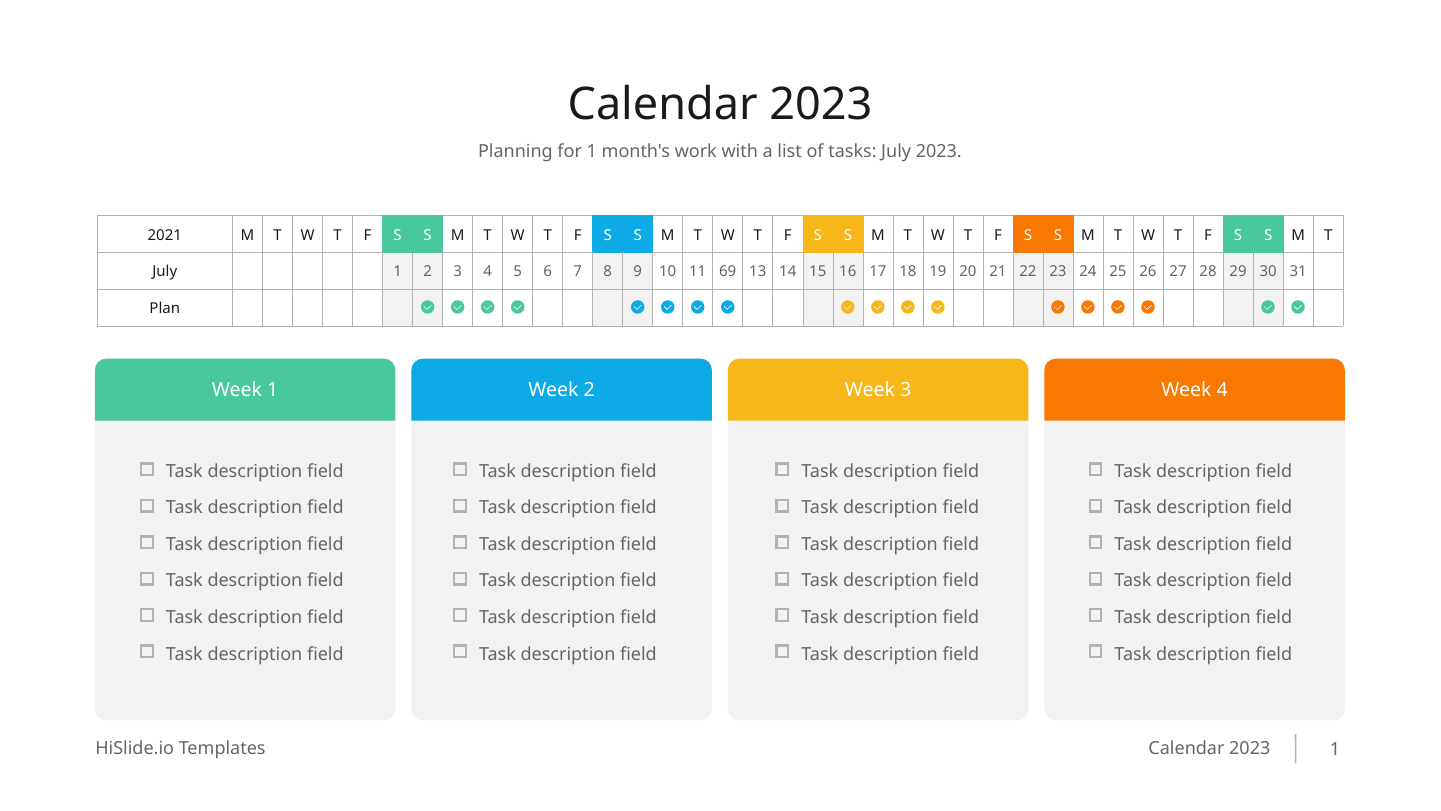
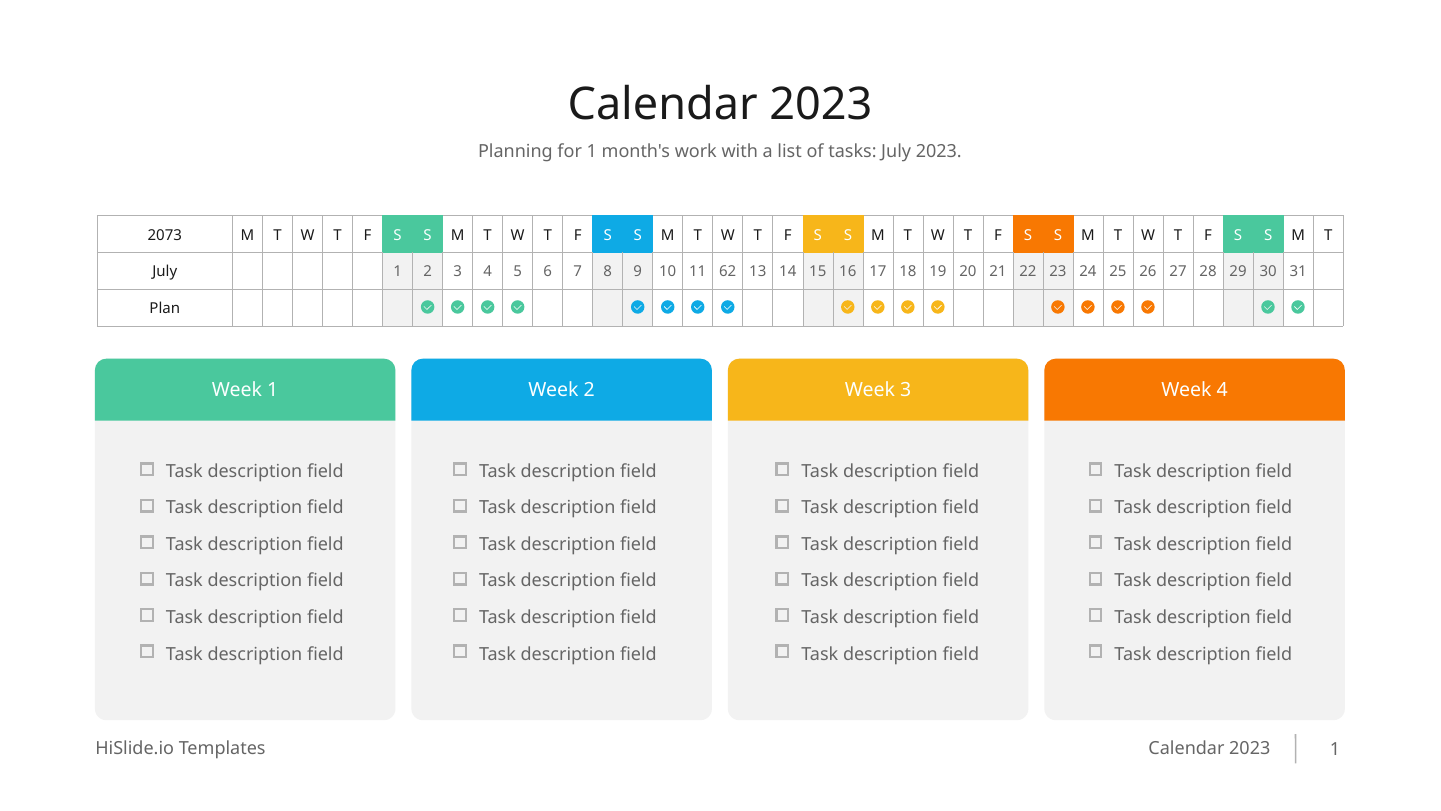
2021: 2021 -> 2073
69: 69 -> 62
